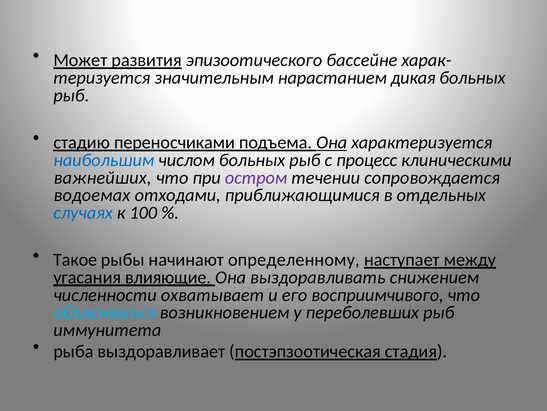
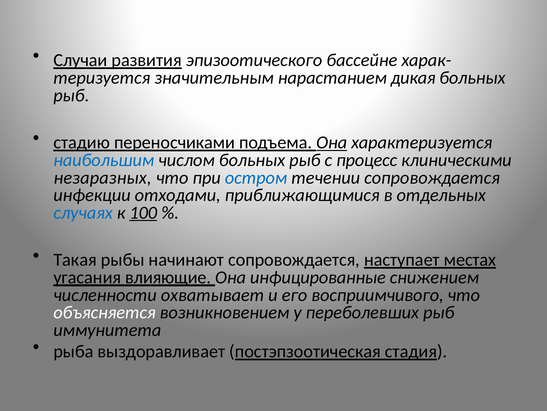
Может: Может -> Случаи
важнейших: важнейших -> незаразных
остром colour: purple -> blue
водоемах: водоемах -> инфекции
100 underline: none -> present
Такое: Такое -> Такая
определенному: определенному -> сопровождается
между: между -> местах
выздоравливать: выздоравливать -> инфицированные
объясняется colour: light blue -> white
